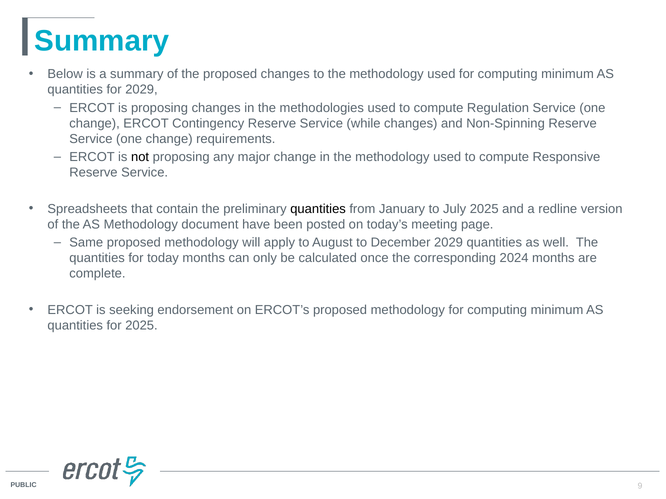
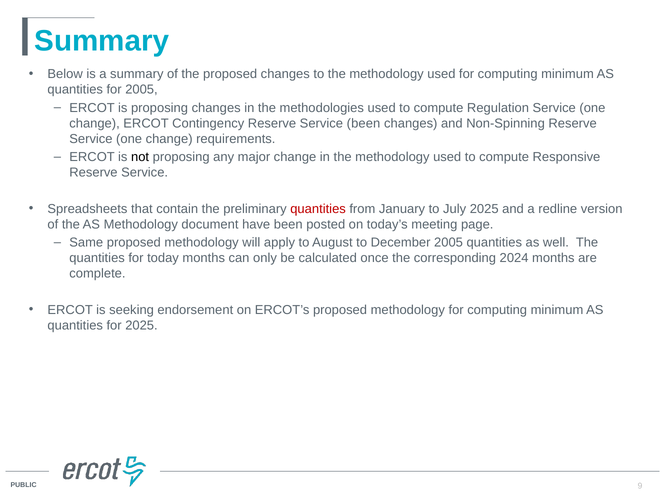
for 2029: 2029 -> 2005
Service while: while -> been
quantities at (318, 209) colour: black -> red
December 2029: 2029 -> 2005
